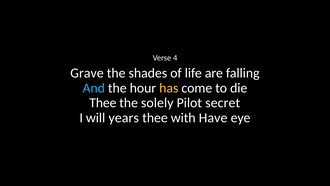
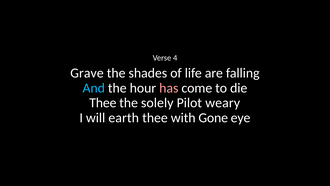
has colour: yellow -> pink
secret: secret -> weary
years: years -> earth
Have: Have -> Gone
